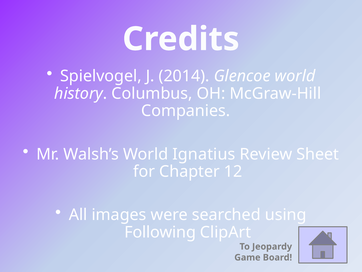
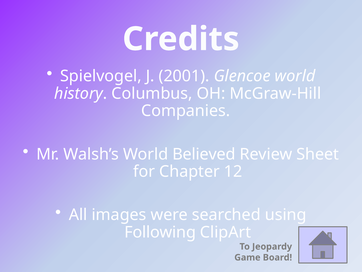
2014: 2014 -> 2001
Ignatius: Ignatius -> Believed
